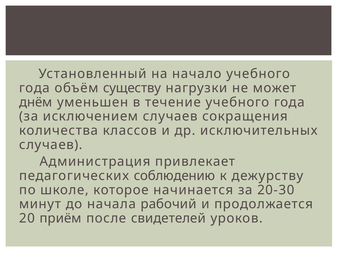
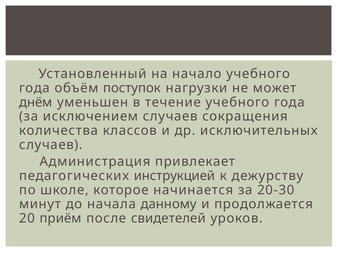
существу: существу -> поступок
соблюдению: соблюдению -> инструкцией
рабочий: рабочий -> данному
